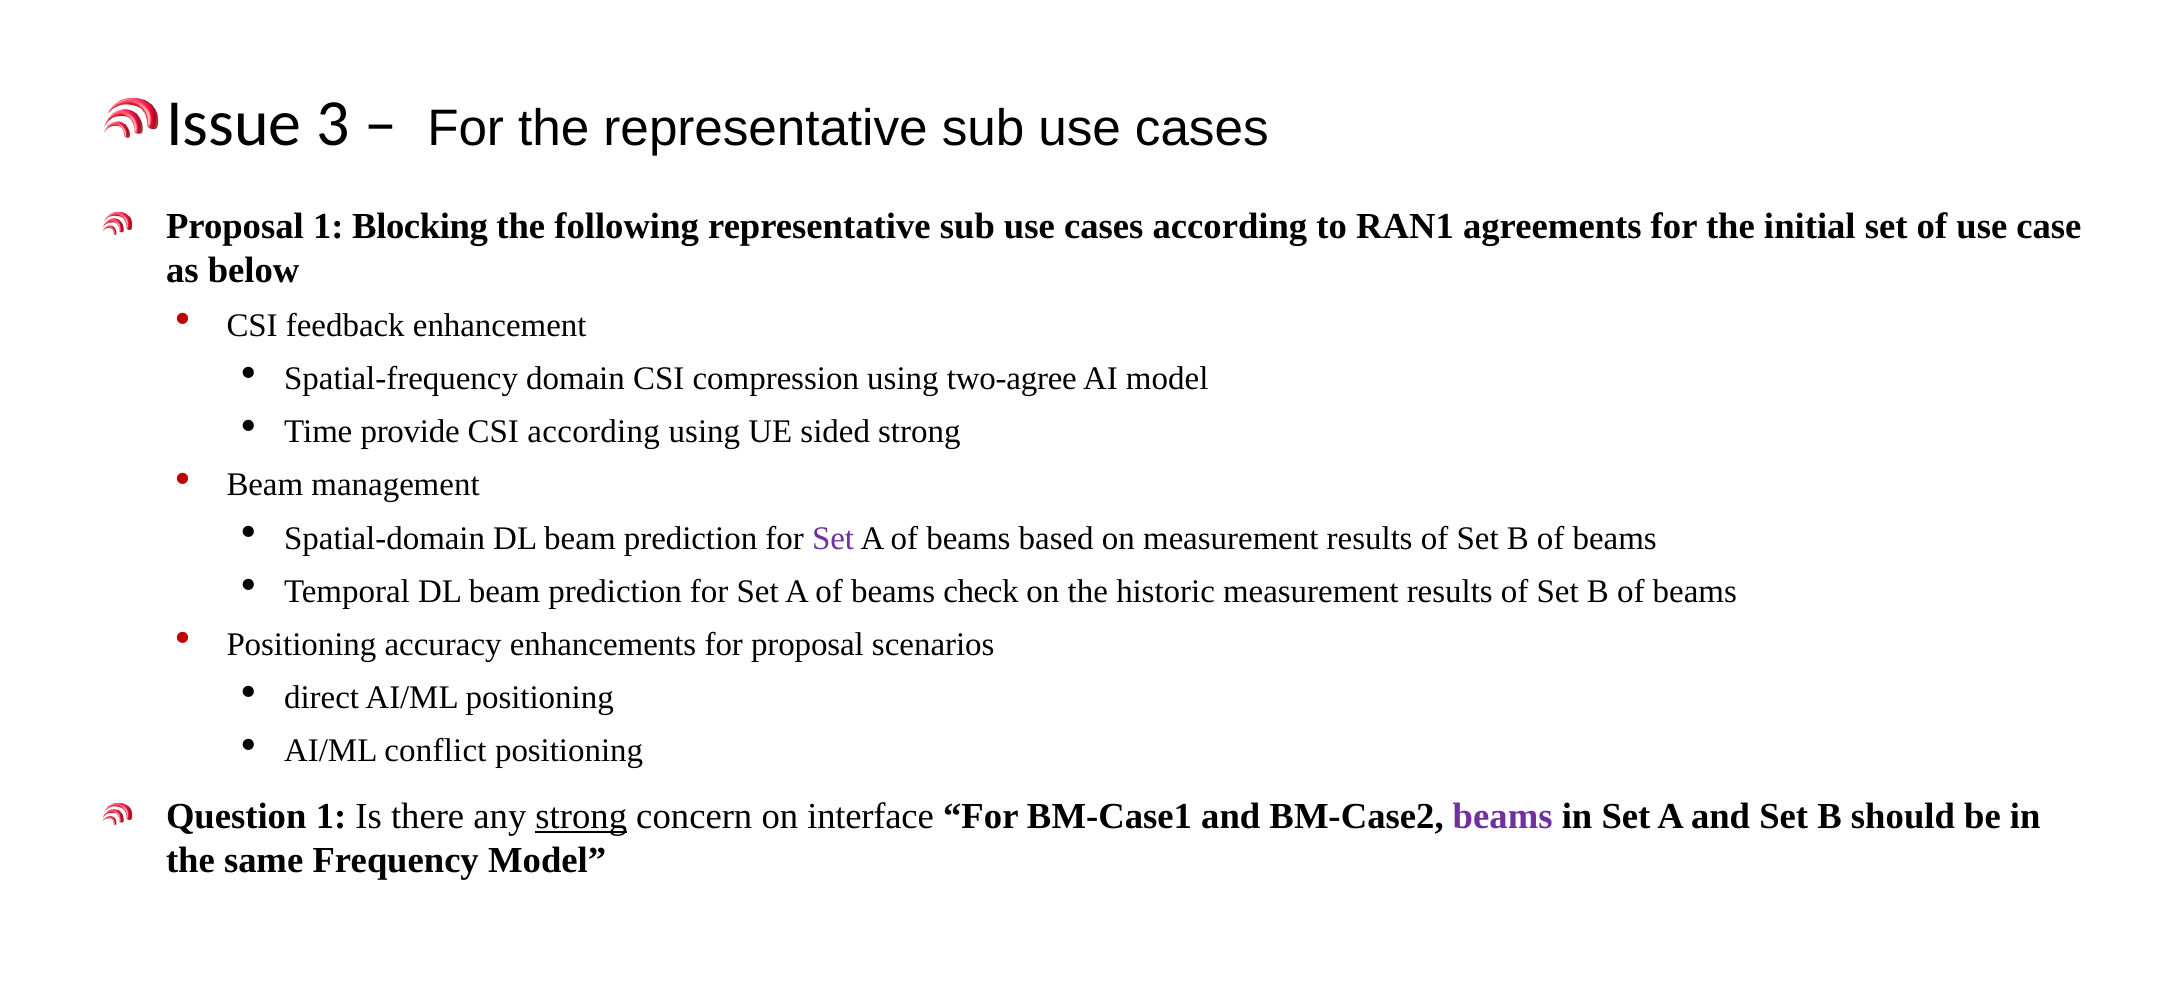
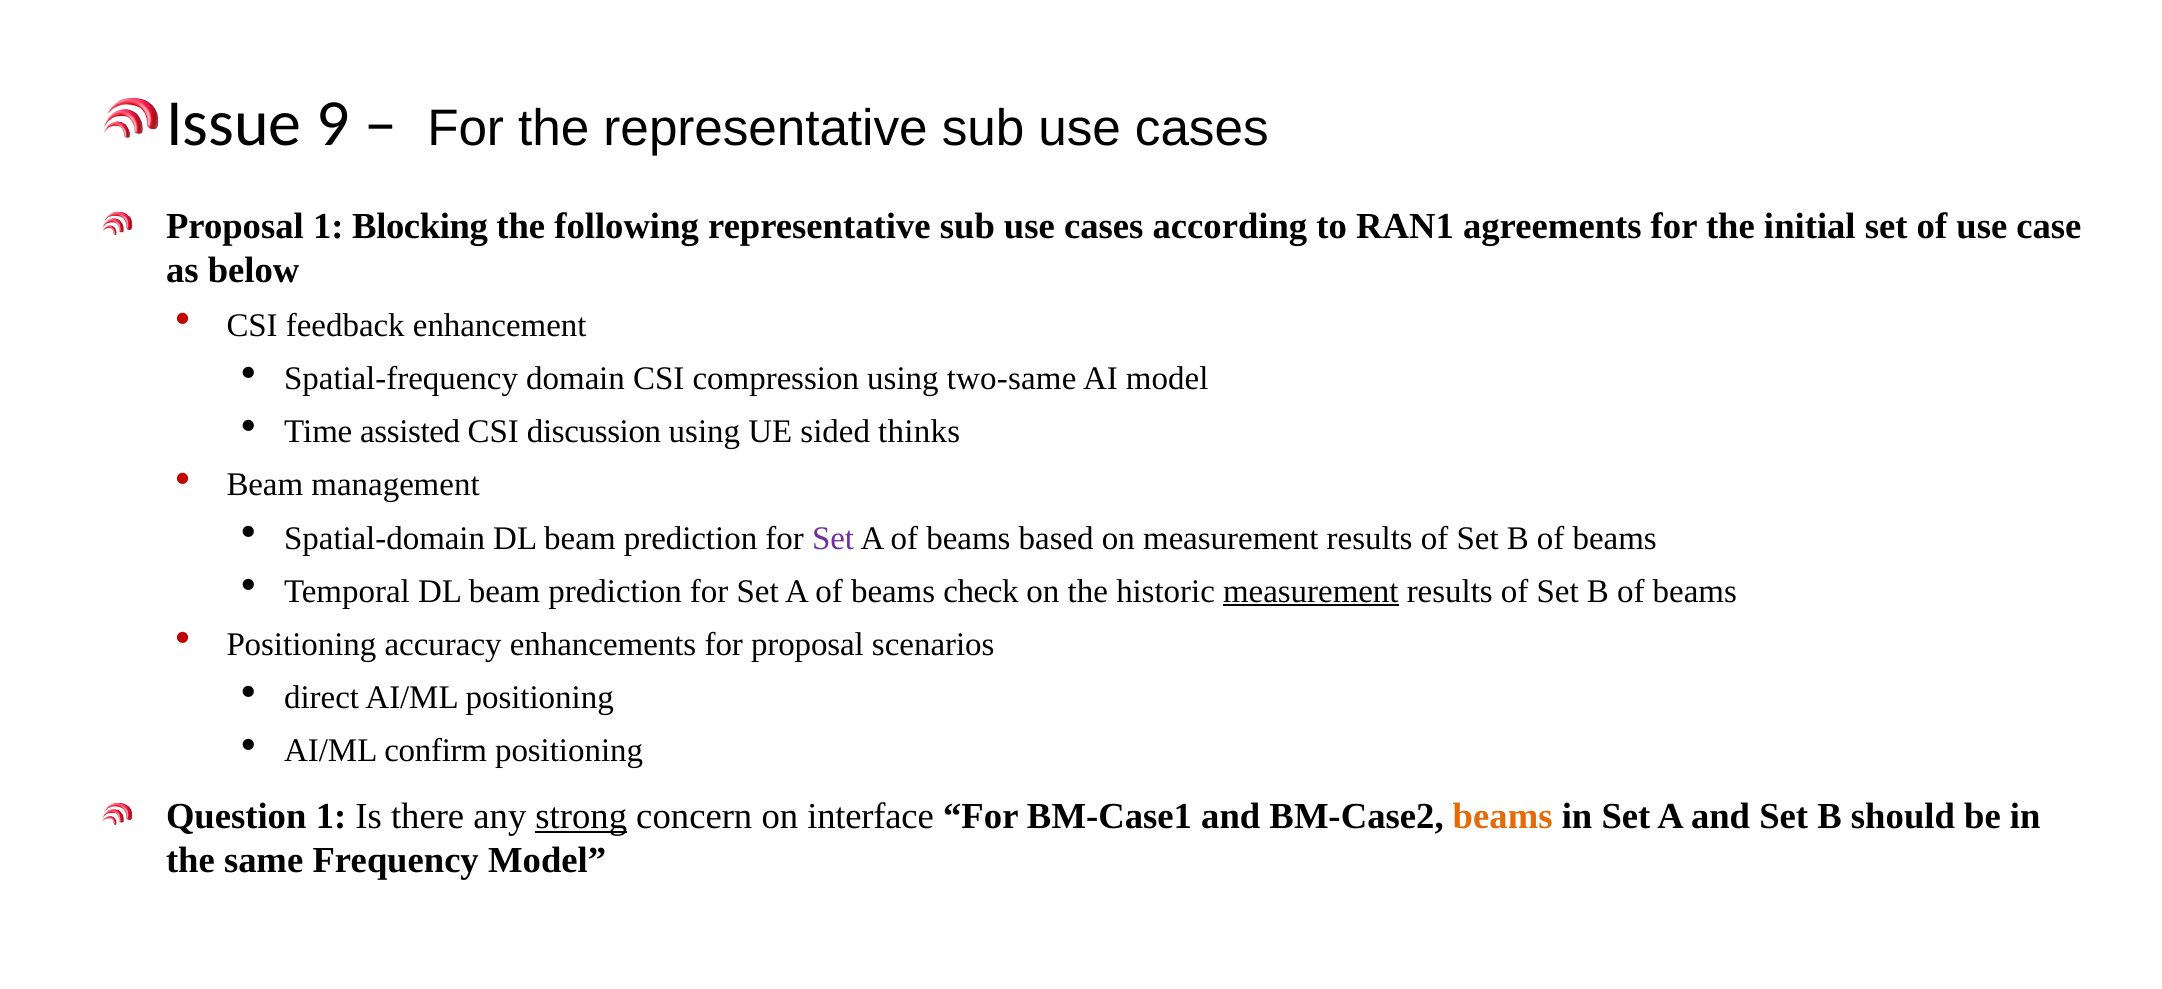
3: 3 -> 9
two-agree: two-agree -> two-same
provide: provide -> assisted
CSI according: according -> discussion
sided strong: strong -> thinks
measurement at (1311, 591) underline: none -> present
conflict: conflict -> confirm
beams at (1503, 816) colour: purple -> orange
